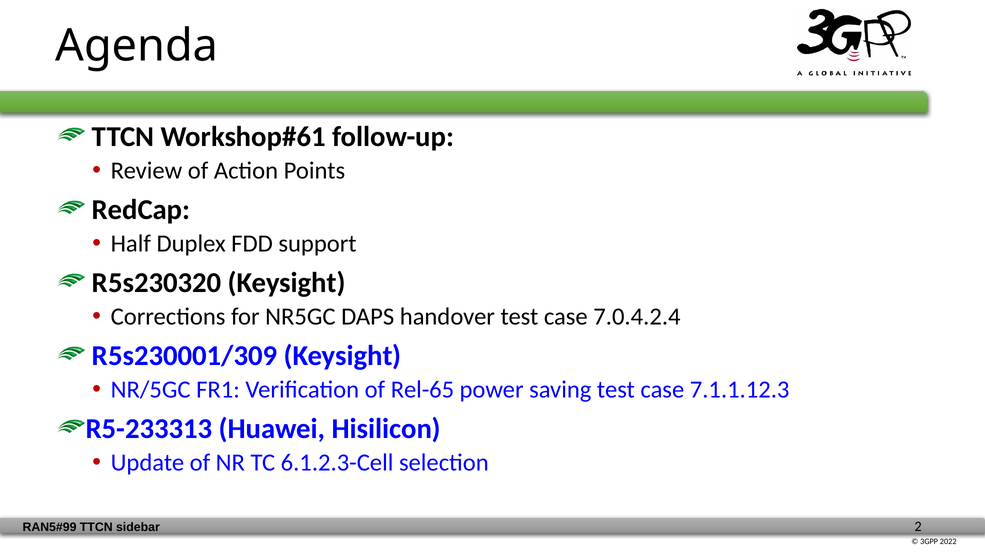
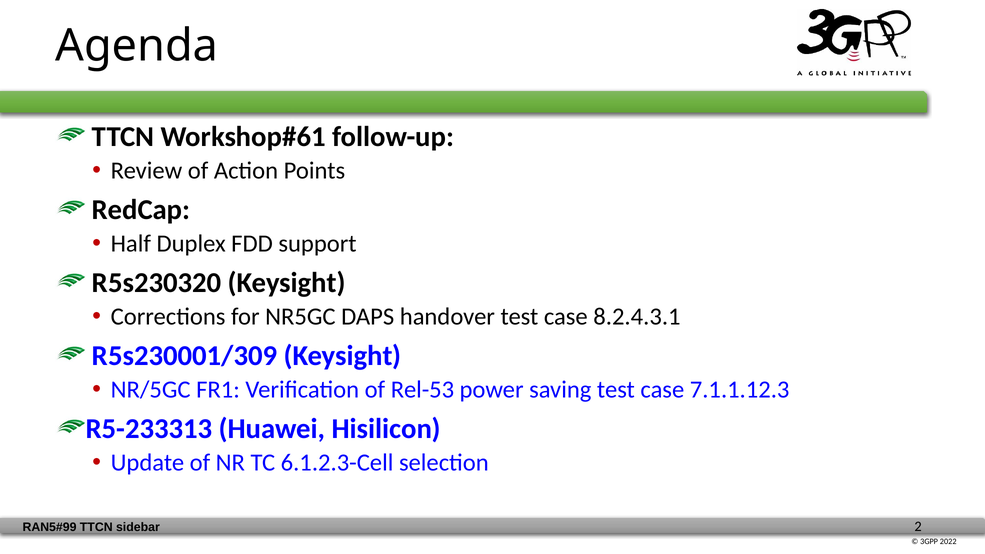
7.0.4.2.4: 7.0.4.2.4 -> 8.2.4.3.1
Rel-65: Rel-65 -> Rel-53
